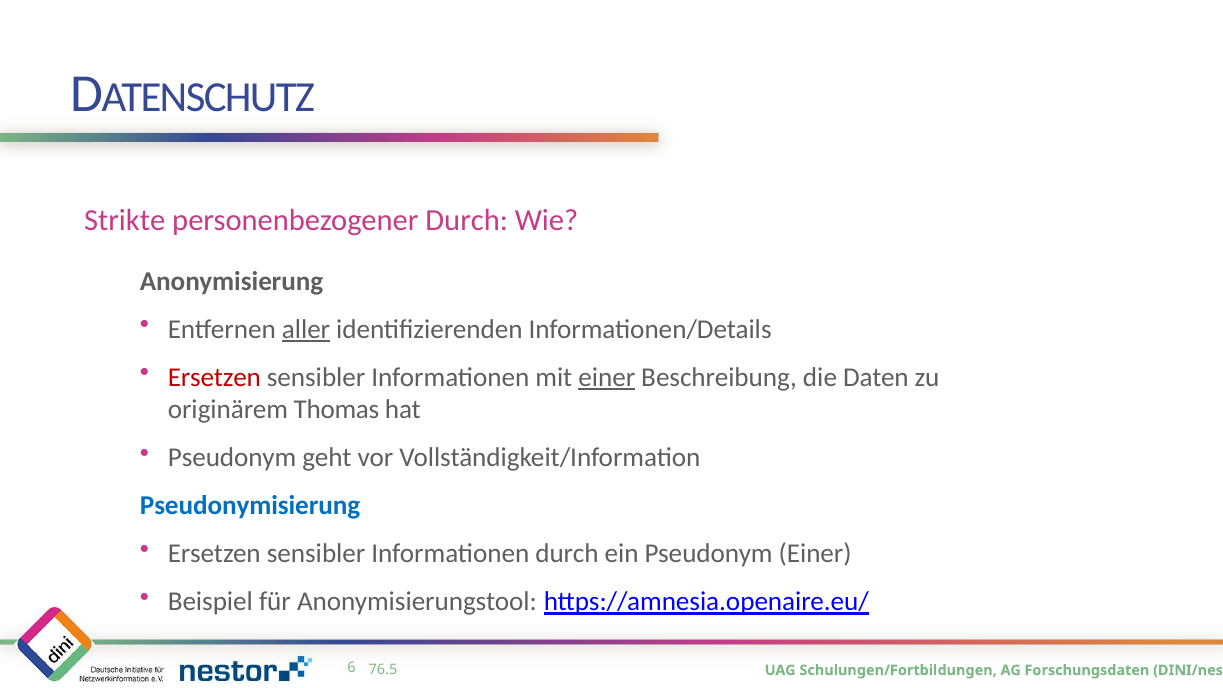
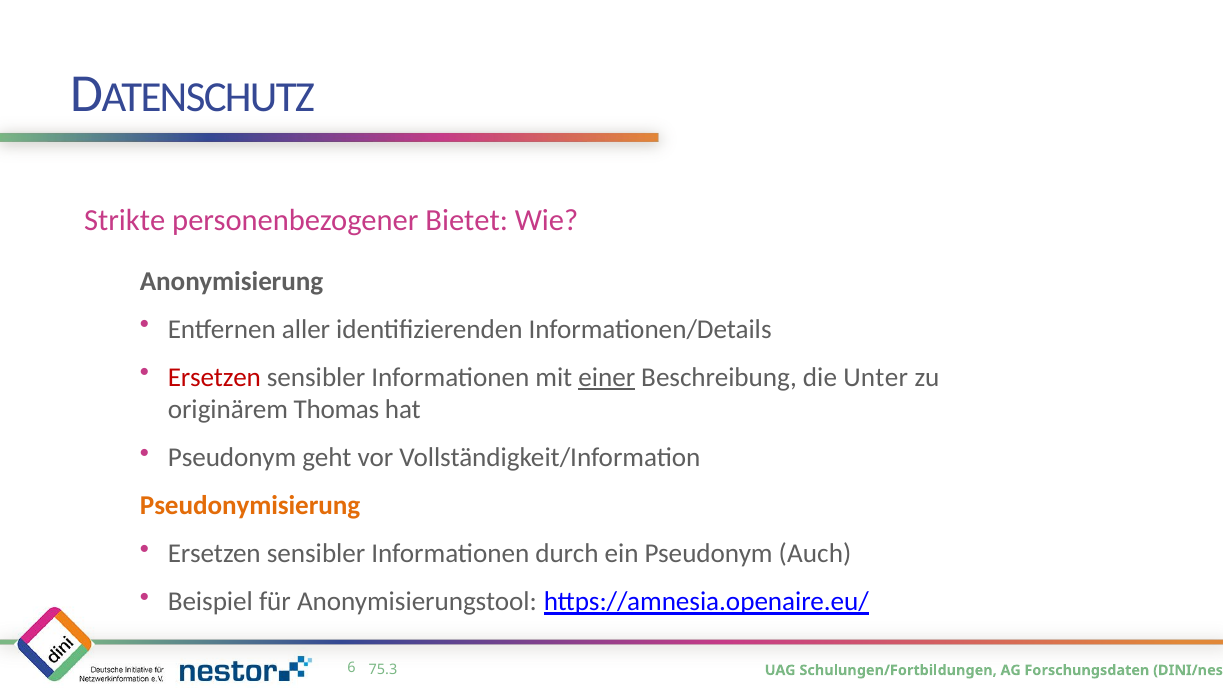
personenbezogener Durch: Durch -> Bietet
aller underline: present -> none
Daten: Daten -> Unter
Pseudonymisierung colour: blue -> orange
Pseudonym Einer: Einer -> Auch
76.5: 76.5 -> 75.3
